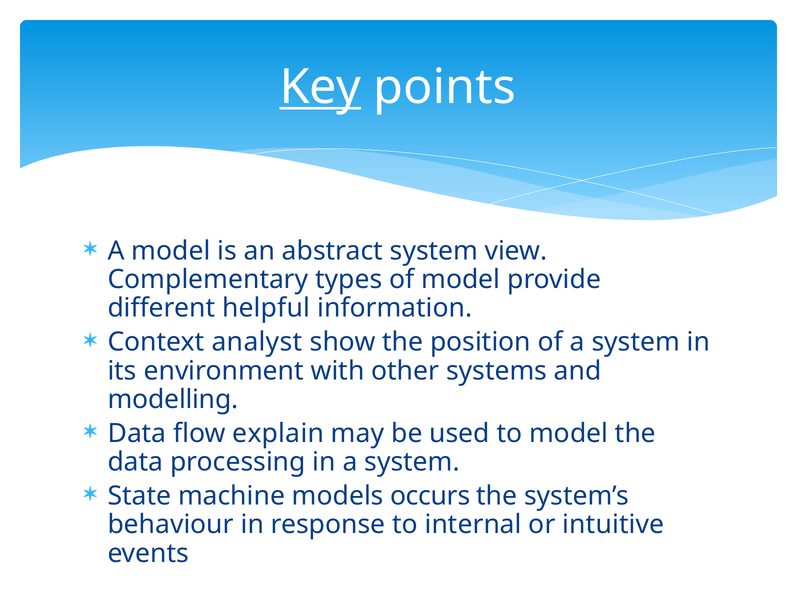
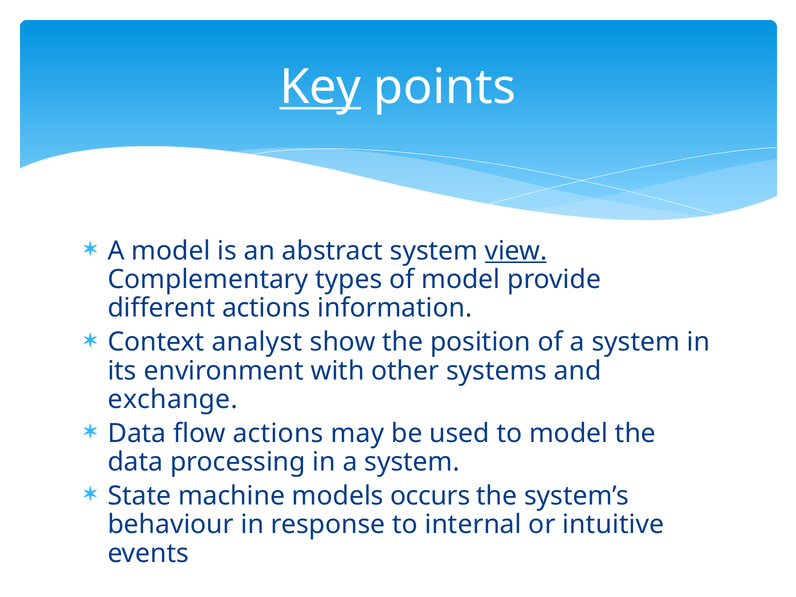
view underline: none -> present
different helpful: helpful -> actions
modelling: modelling -> exchange
flow explain: explain -> actions
